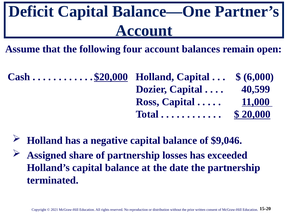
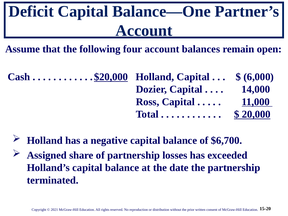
40,599: 40,599 -> 14,000
$9,046: $9,046 -> $6,700
